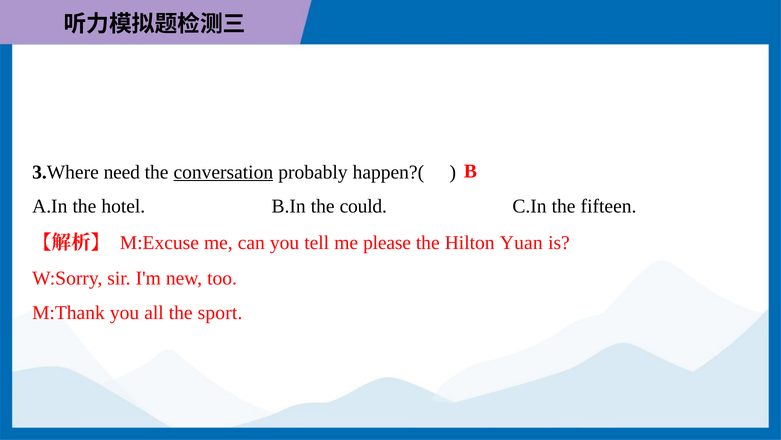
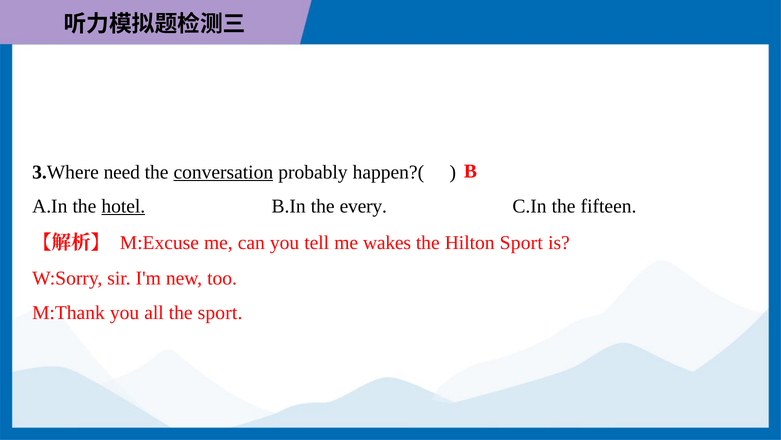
hotel underline: none -> present
could: could -> every
please: please -> wakes
Hilton Yuan: Yuan -> Sport
